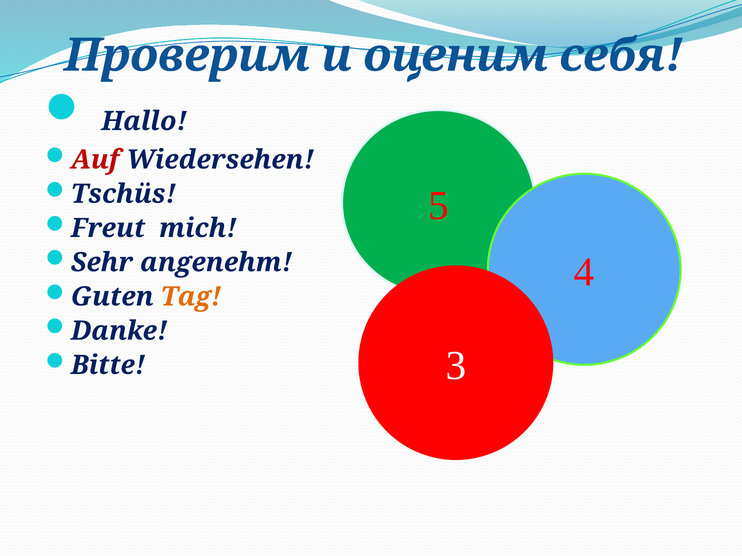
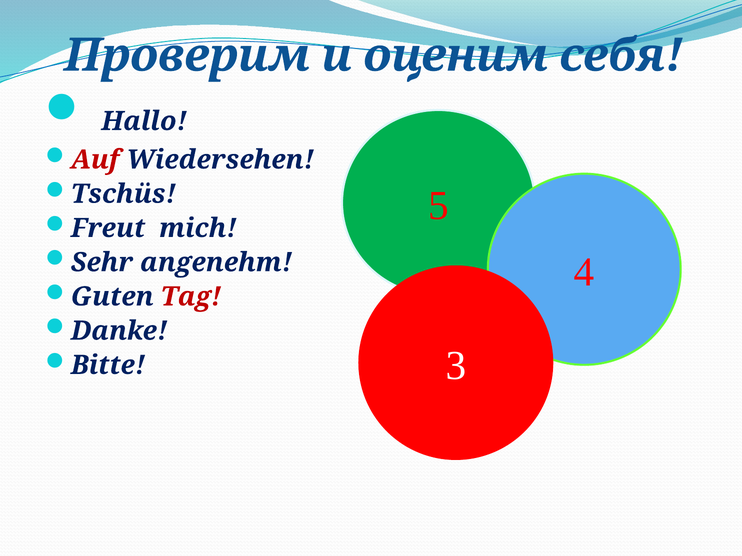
Tag colour: orange -> red
